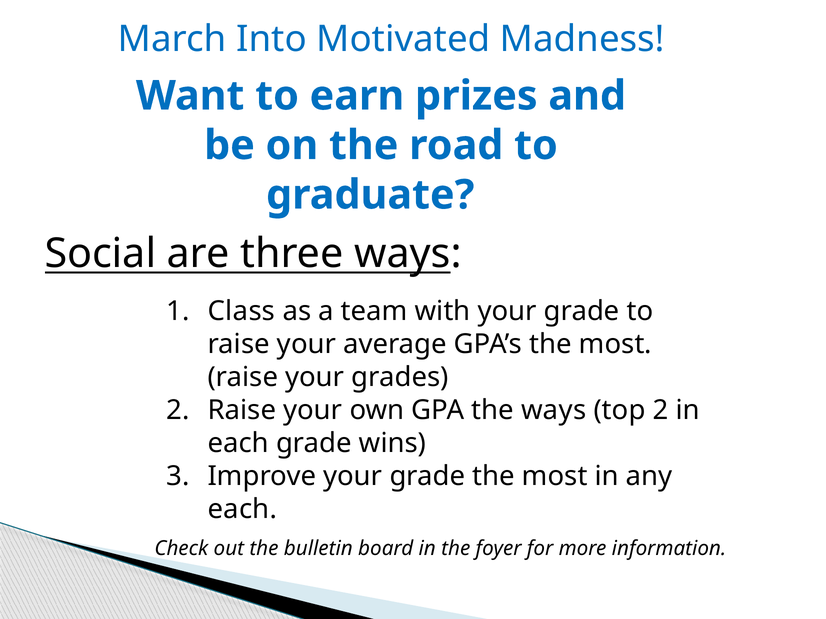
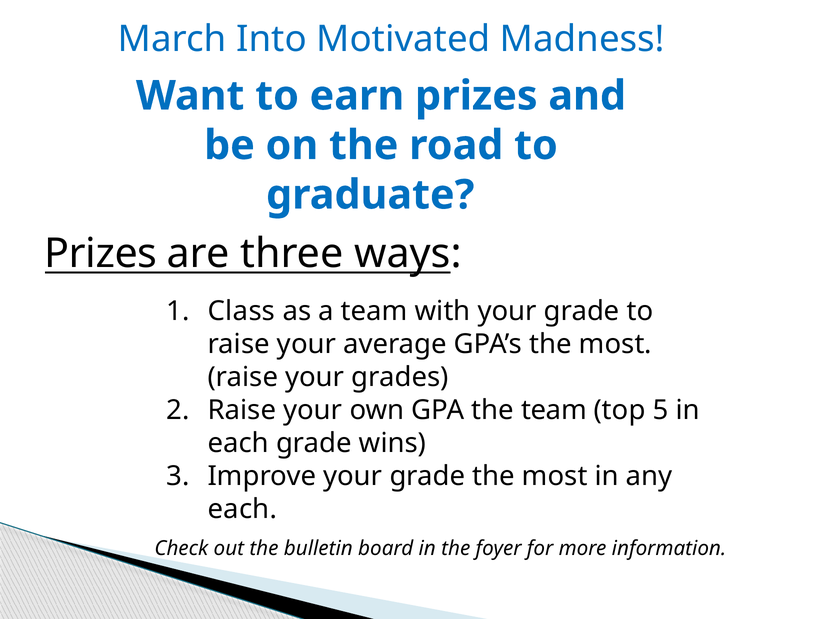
Social at (101, 254): Social -> Prizes
the ways: ways -> team
top 2: 2 -> 5
